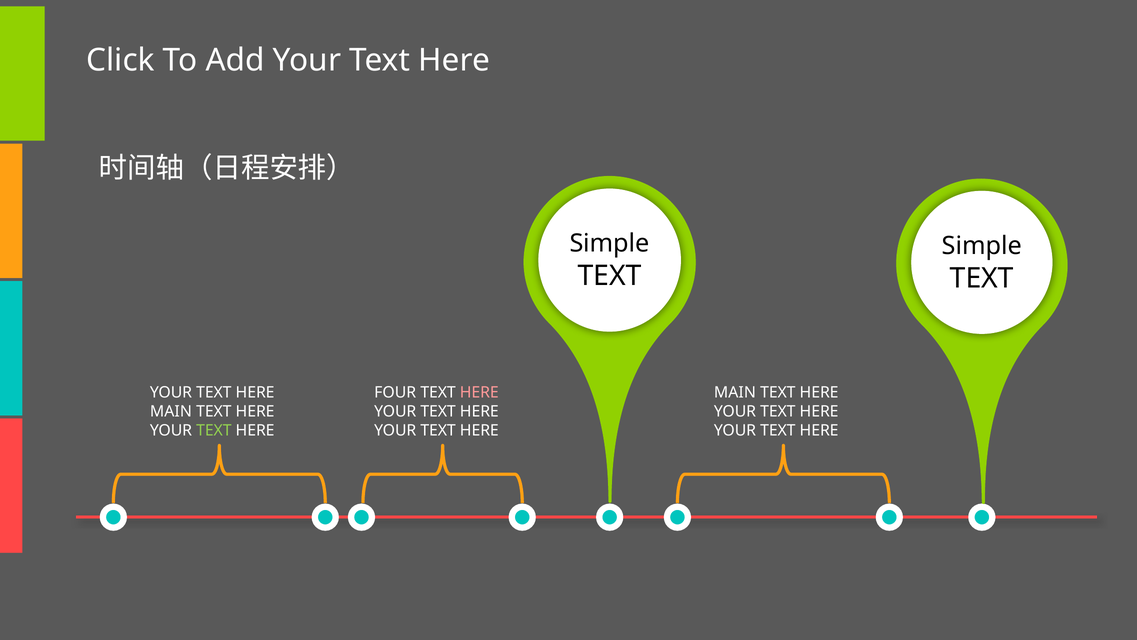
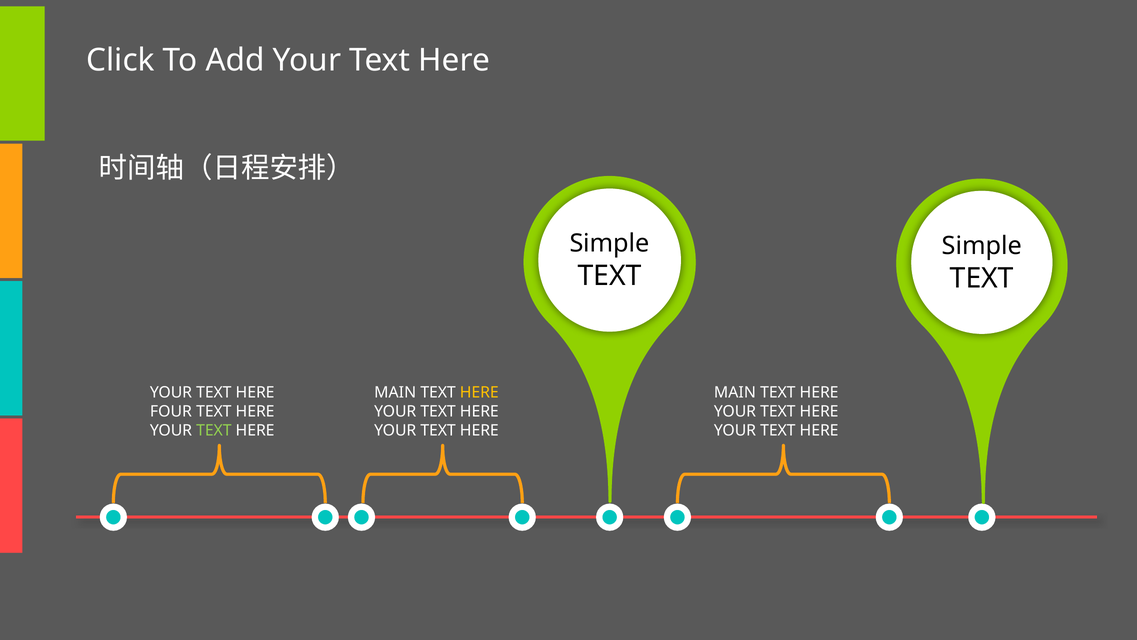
FOUR at (395, 392): FOUR -> MAIN
HERE at (479, 392) colour: pink -> yellow
MAIN at (171, 411): MAIN -> FOUR
